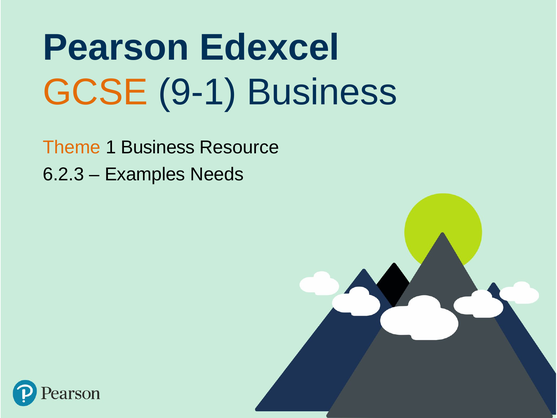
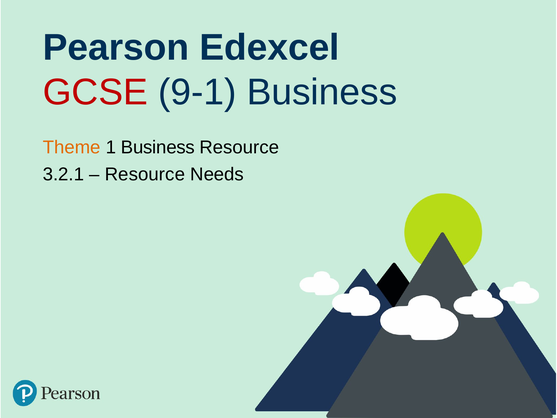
GCSE colour: orange -> red
6.2.3: 6.2.3 -> 3.2.1
Examples at (145, 174): Examples -> Resource
